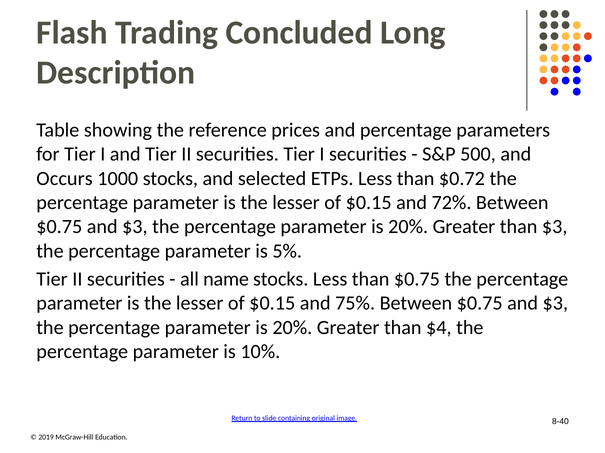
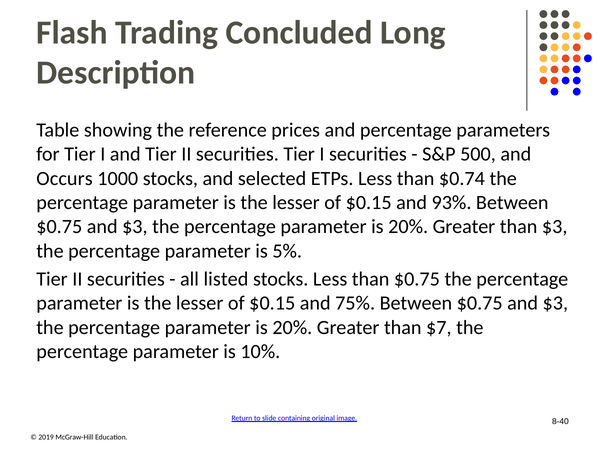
$0.72: $0.72 -> $0.74
72%: 72% -> 93%
name: name -> listed
$4: $4 -> $7
